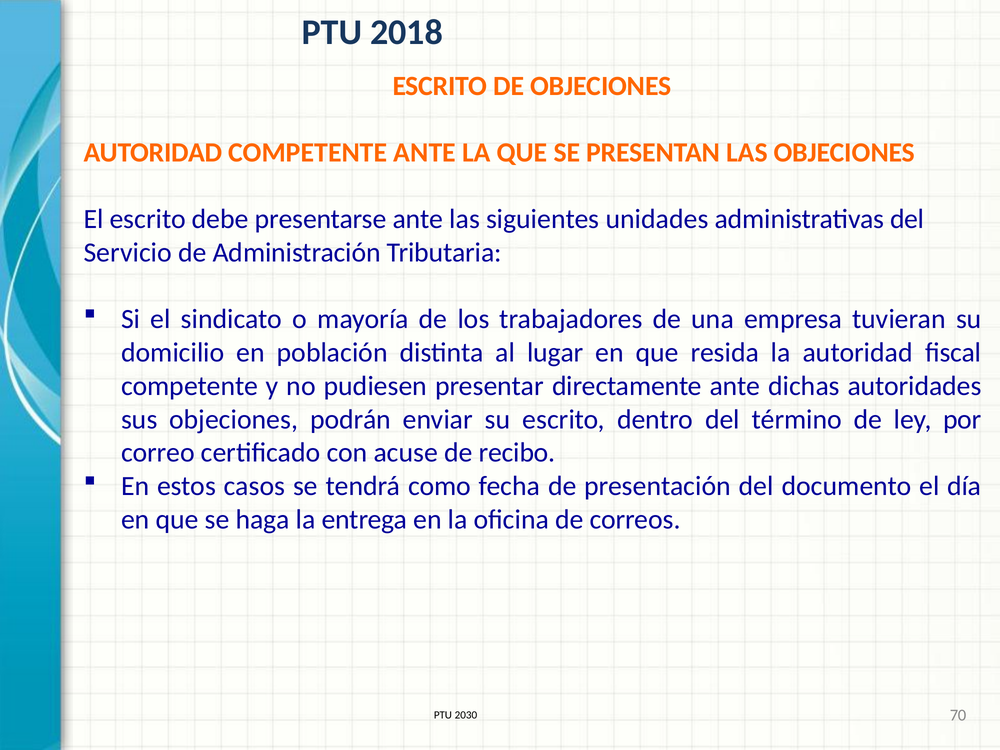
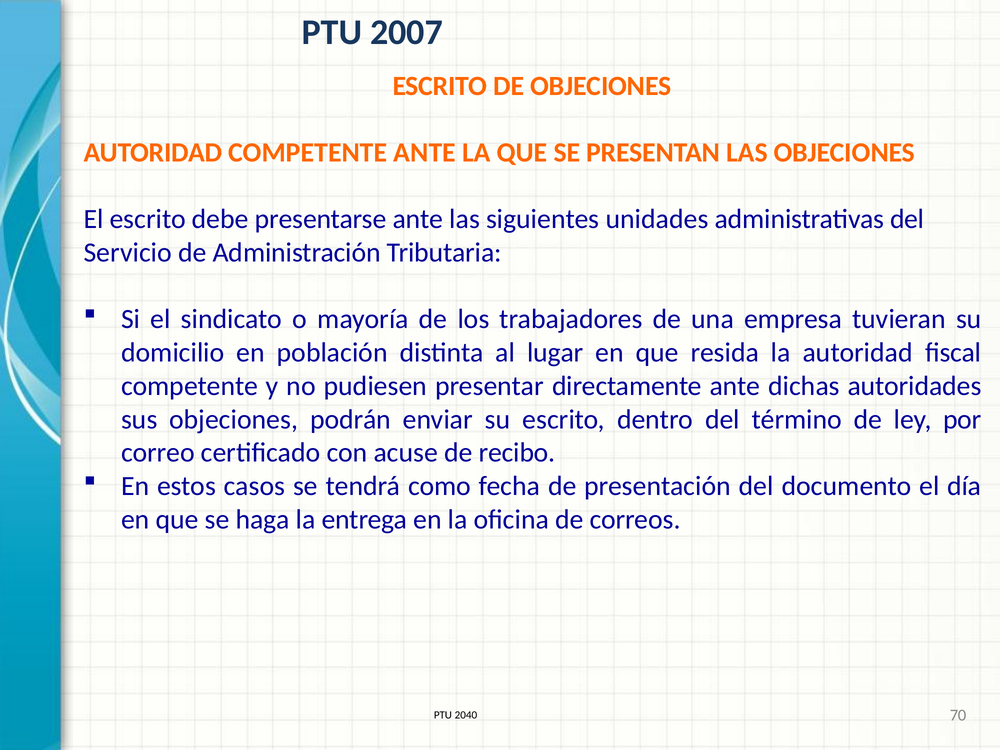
2018: 2018 -> 2007
2030: 2030 -> 2040
